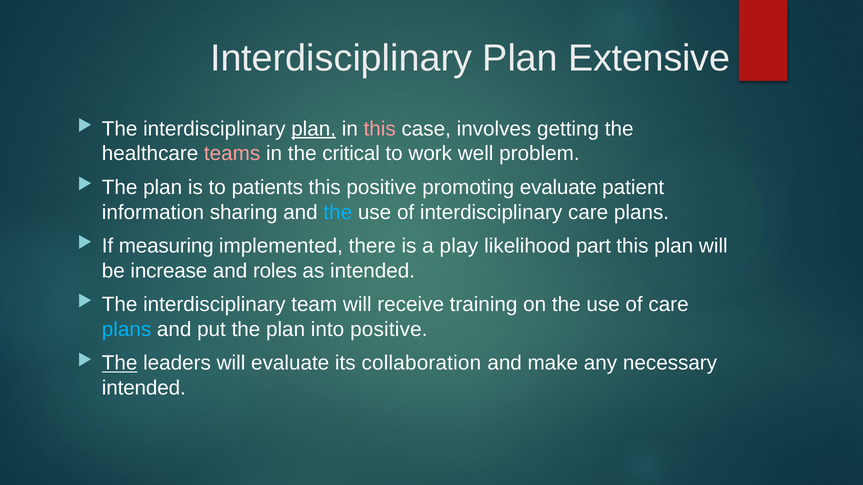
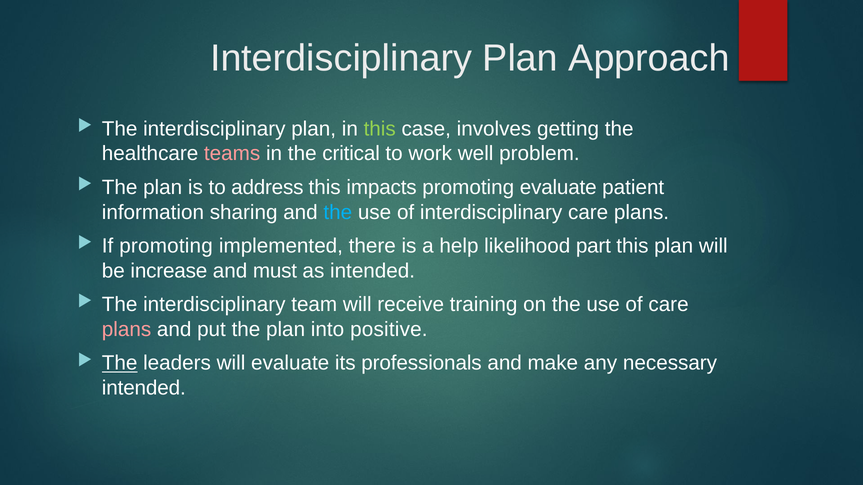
Extensive: Extensive -> Approach
plan at (314, 129) underline: present -> none
this at (380, 129) colour: pink -> light green
patients: patients -> address
this positive: positive -> impacts
If measuring: measuring -> promoting
play: play -> help
roles: roles -> must
plans at (127, 330) colour: light blue -> pink
collaboration: collaboration -> professionals
